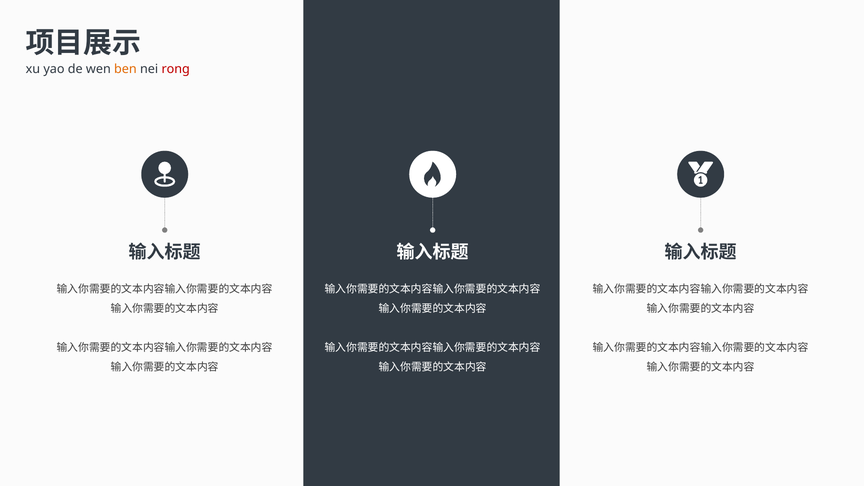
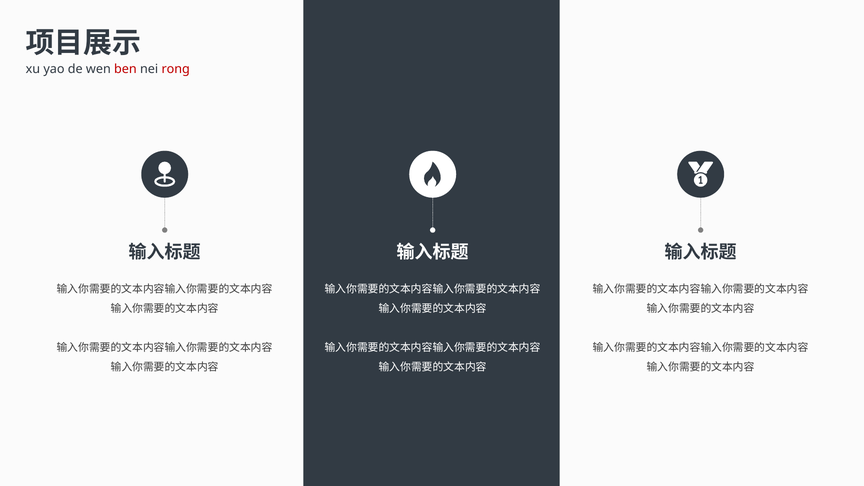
ben colour: orange -> red
